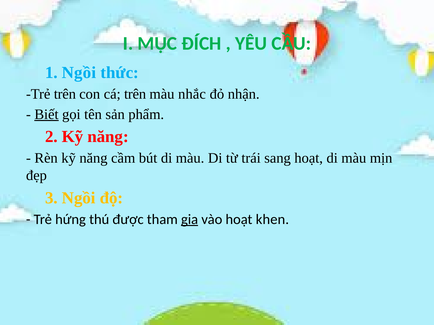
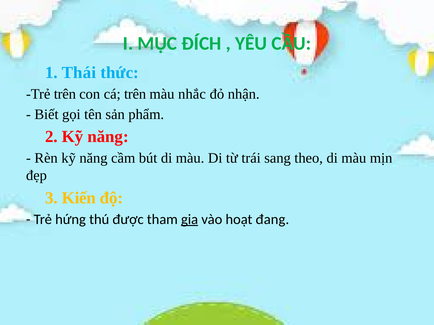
1 Ngồi: Ngồi -> Thái
Biết underline: present -> none
sang hoạt: hoạt -> theo
3 Ngồi: Ngồi -> Kiến
khen: khen -> đang
